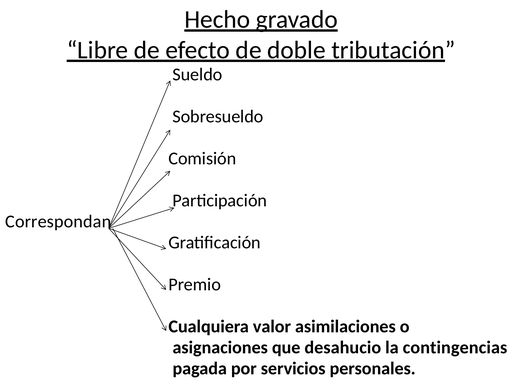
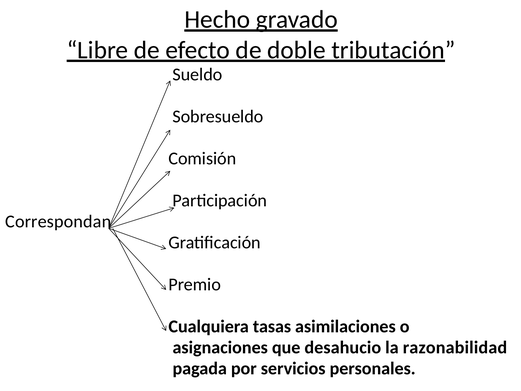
valor: valor -> tasas
contingencias: contingencias -> razonabilidad
